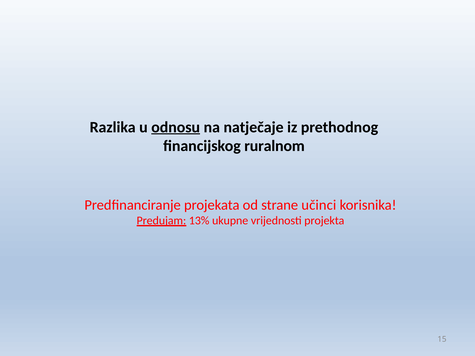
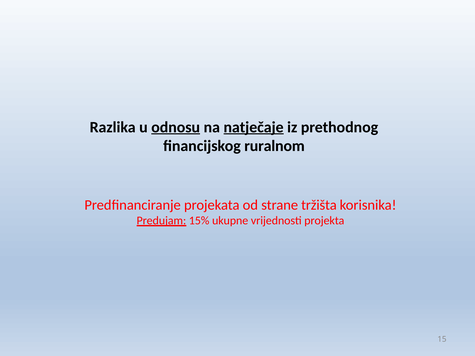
natječaje underline: none -> present
učinci: učinci -> tržišta
13%: 13% -> 15%
